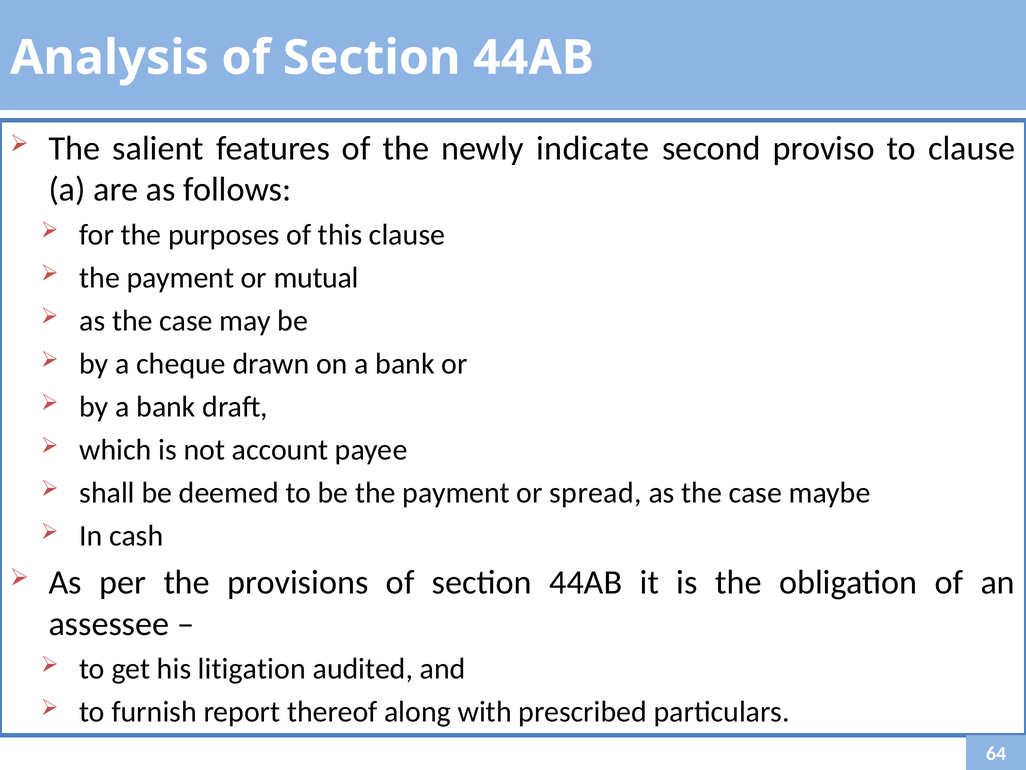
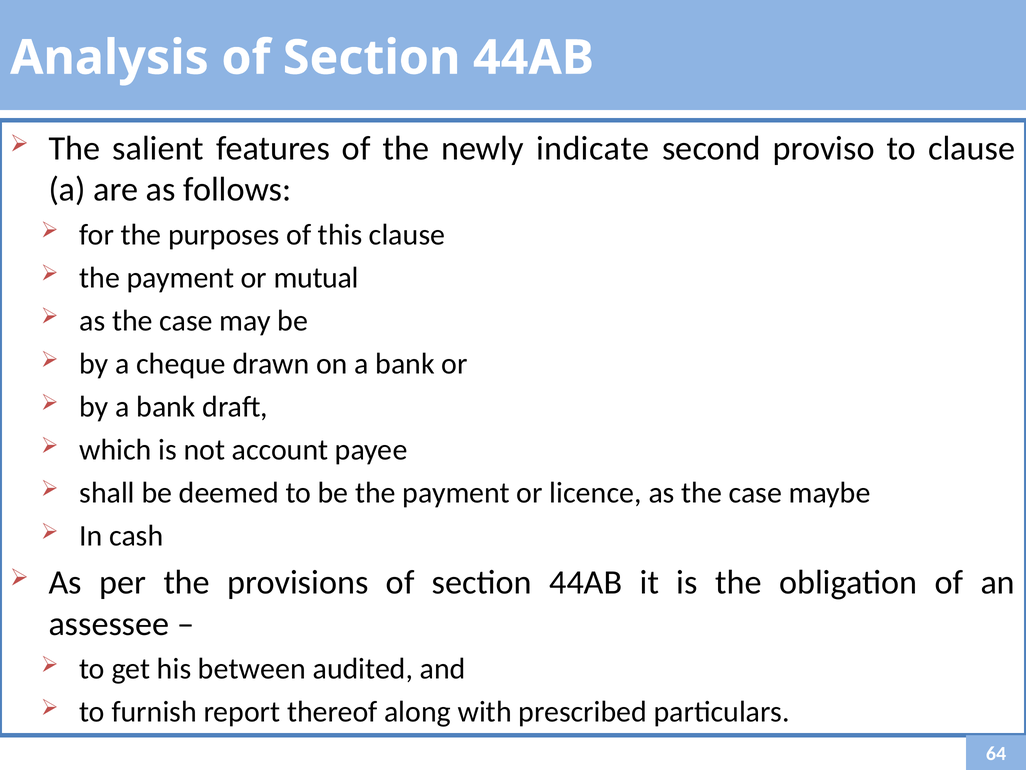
spread: spread -> licence
litigation: litigation -> between
